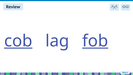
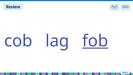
cob underline: present -> none
